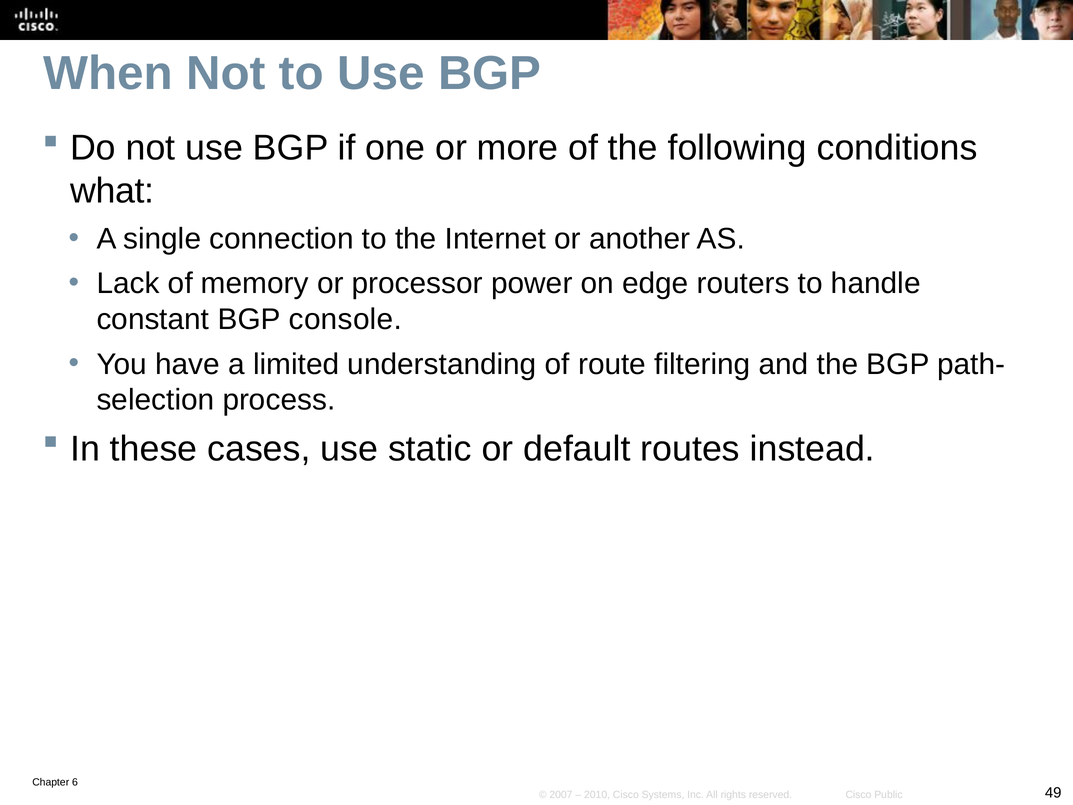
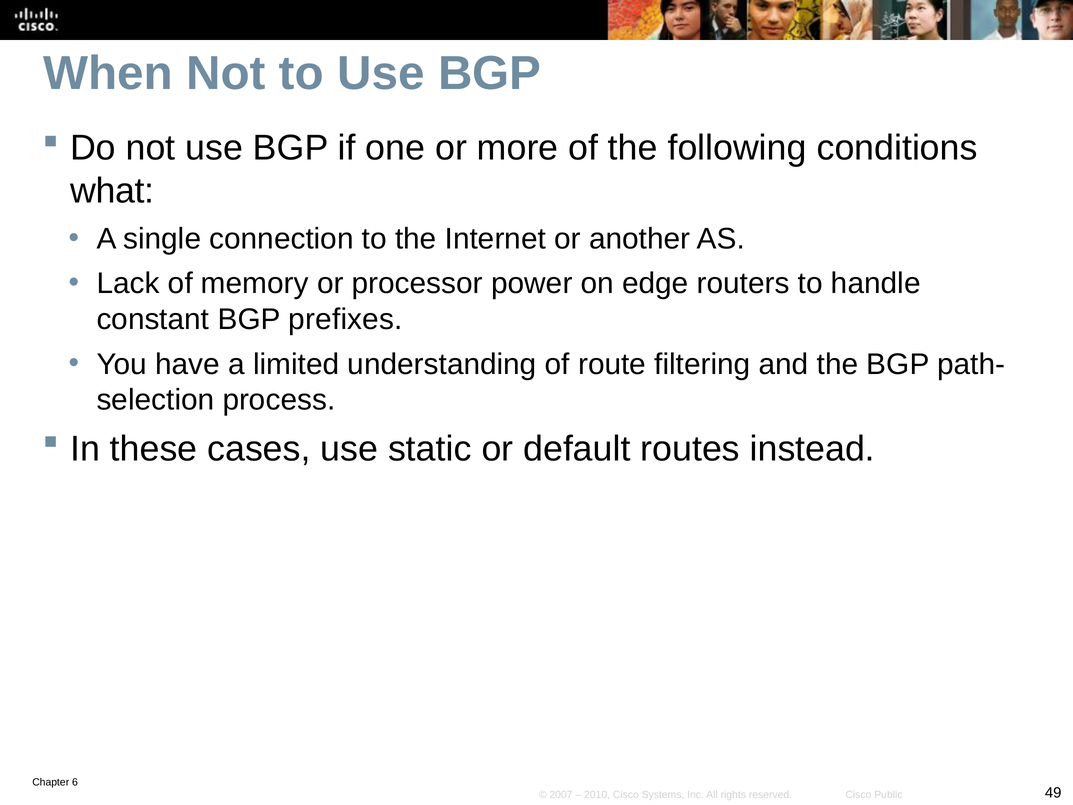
console: console -> prefixes
